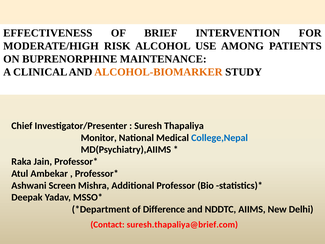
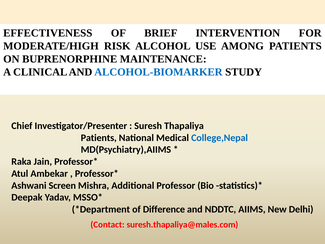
ALCOHOL-BIOMARKER colour: orange -> blue
Monitor at (99, 138): Monitor -> Patients
suresh.thapaliya@brief.com: suresh.thapaliya@brief.com -> suresh.thapaliya@males.com
